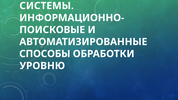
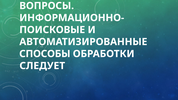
СИСТЕМЫ: СИСТЕМЫ -> ВОПРОСЫ
УРОВНЮ: УРОВНЮ -> СЛЕДУЕТ
